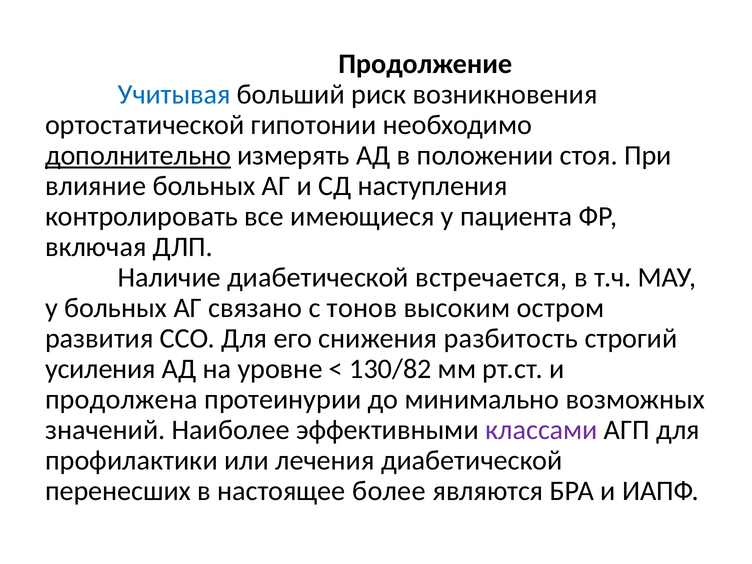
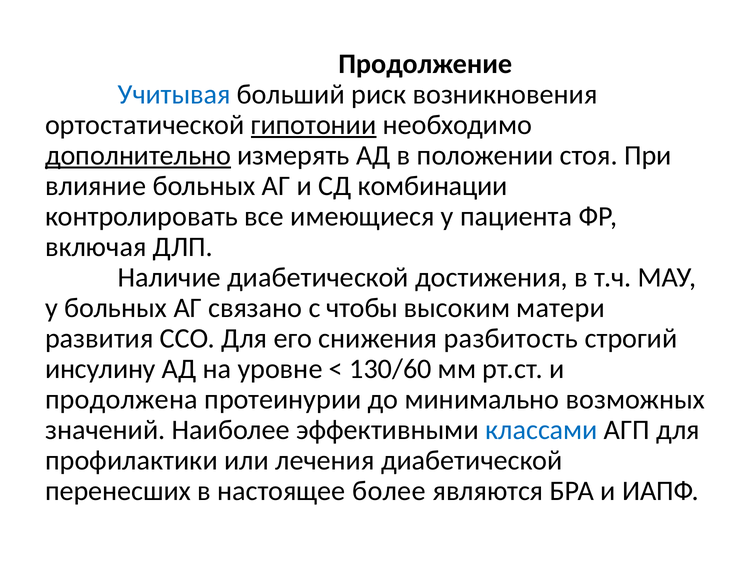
гипотонии underline: none -> present
наступления: наступления -> комбинации
встречается: встречается -> достижения
тонов: тонов -> чтобы
остром: остром -> матери
усиления: усиления -> инсулину
130/82: 130/82 -> 130/60
классами colour: purple -> blue
